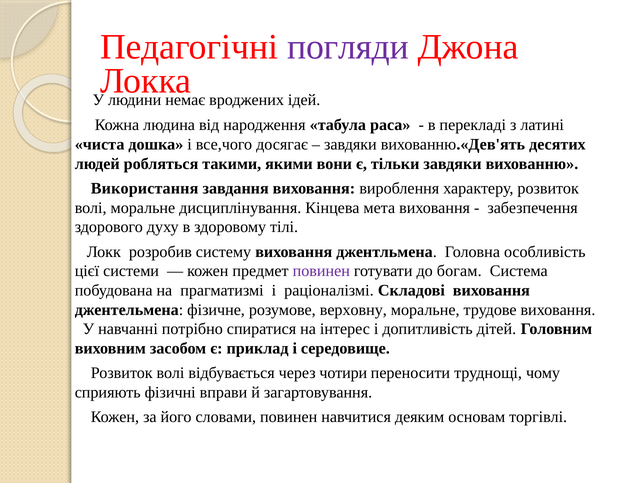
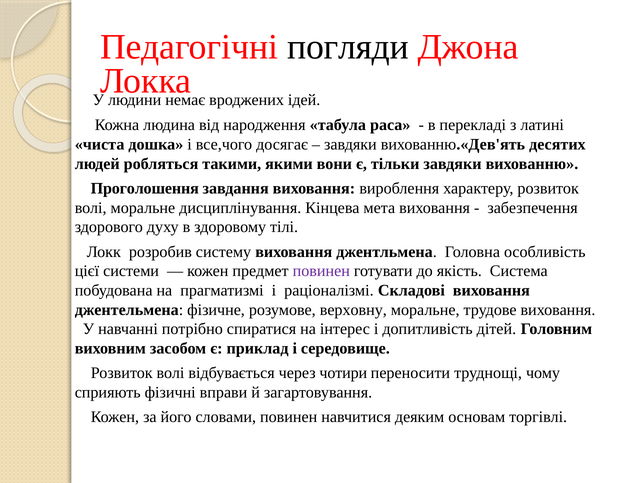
погляди colour: purple -> black
Використання: Використання -> Проголошення
богам: богам -> якість
